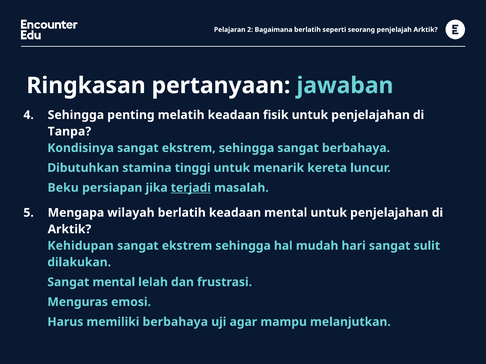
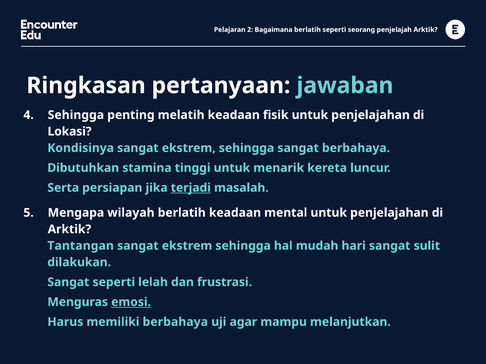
Tanpa: Tanpa -> Lokasi
Beku: Beku -> Serta
Kehidupan: Kehidupan -> Tantangan
Sangat mental: mental -> seperti
emosi underline: none -> present
